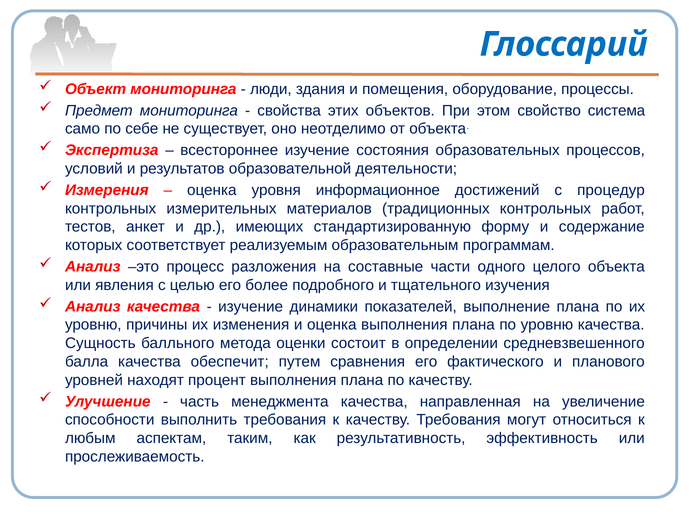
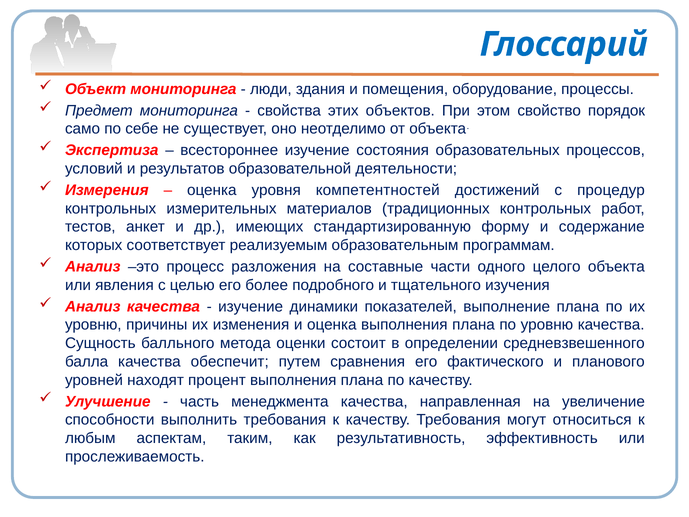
система: система -> порядок
информационное: информационное -> компетентностей
